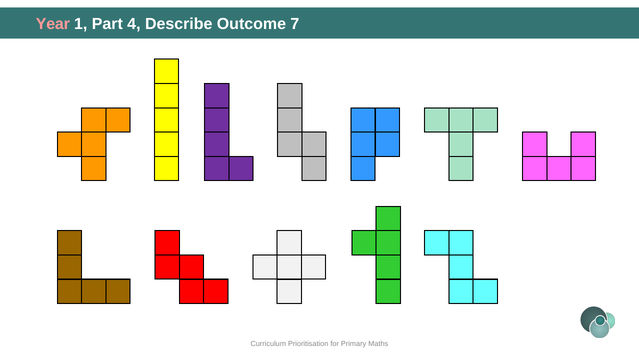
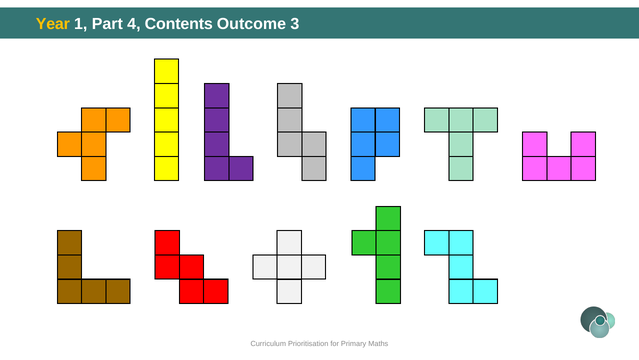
Year colour: pink -> yellow
Describe: Describe -> Contents
7: 7 -> 3
